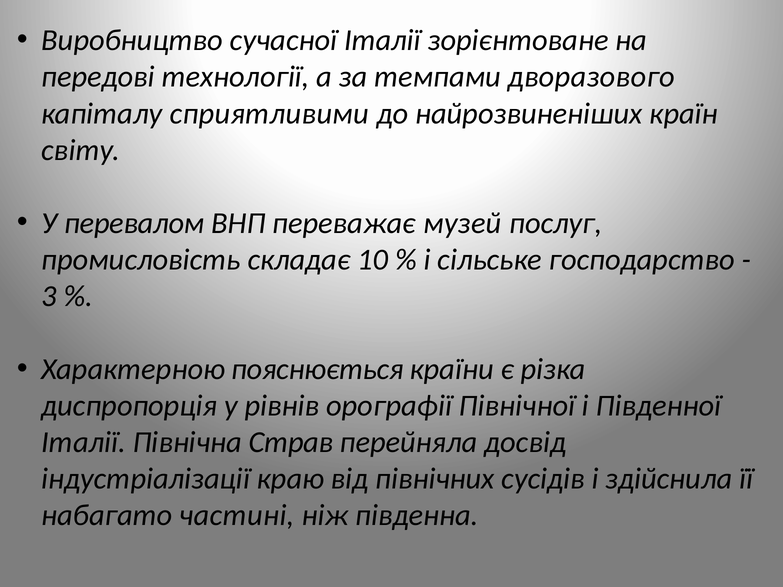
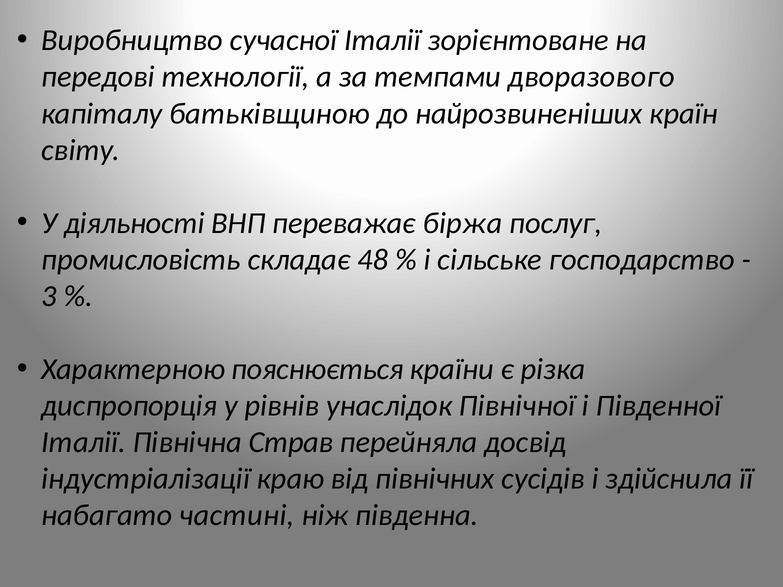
сприятливими: сприятливими -> батьківщиною
перевалом: перевалом -> діяльності
музей: музей -> біржа
10: 10 -> 48
орографії: орографії -> унаслідок
